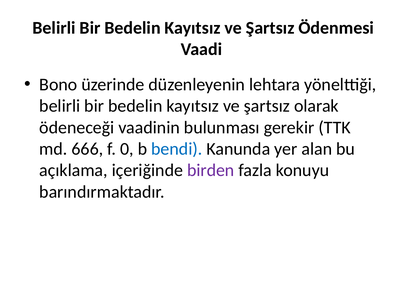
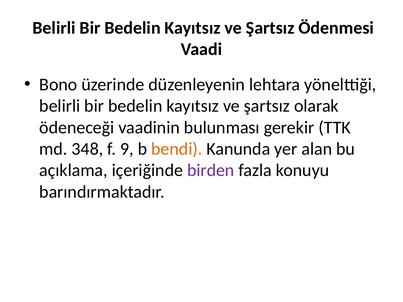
666: 666 -> 348
0: 0 -> 9
bendi colour: blue -> orange
